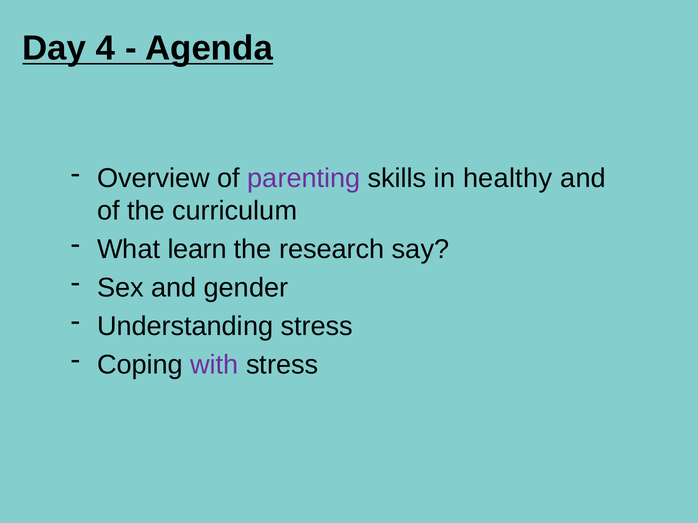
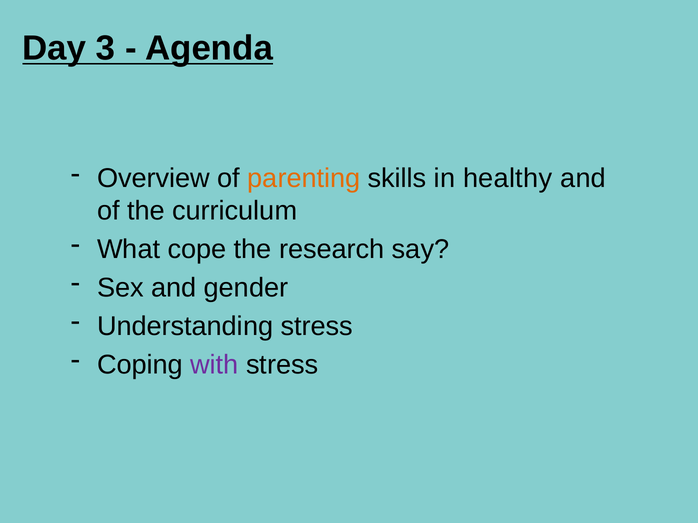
4: 4 -> 3
parenting colour: purple -> orange
learn: learn -> cope
